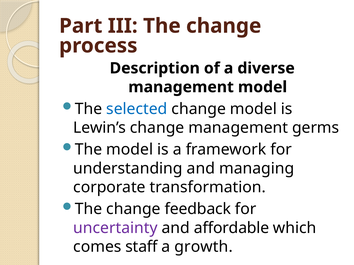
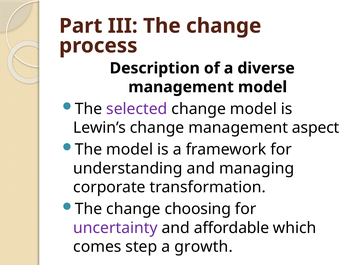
selected colour: blue -> purple
germs: germs -> aspect
feedback: feedback -> choosing
staff: staff -> step
